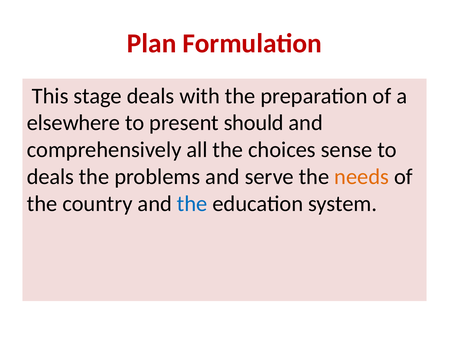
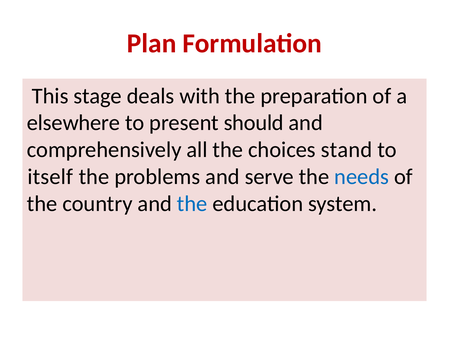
sense: sense -> stand
deals at (50, 177): deals -> itself
needs colour: orange -> blue
